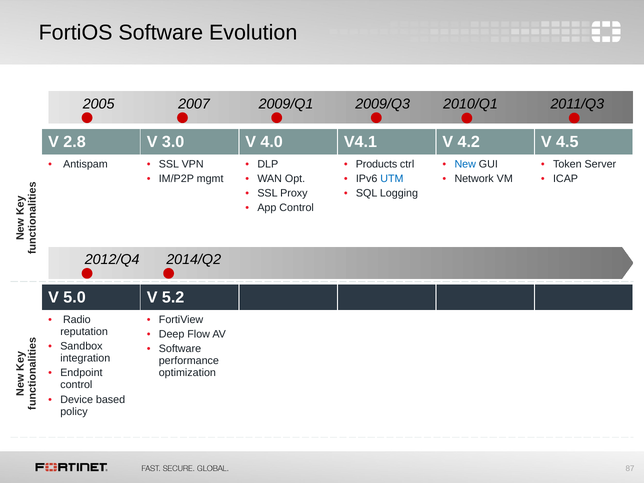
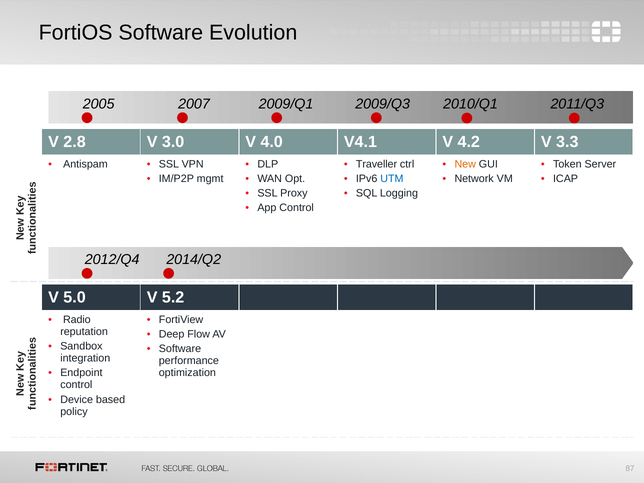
4.5: 4.5 -> 3.3
Products: Products -> Traveller
New colour: blue -> orange
